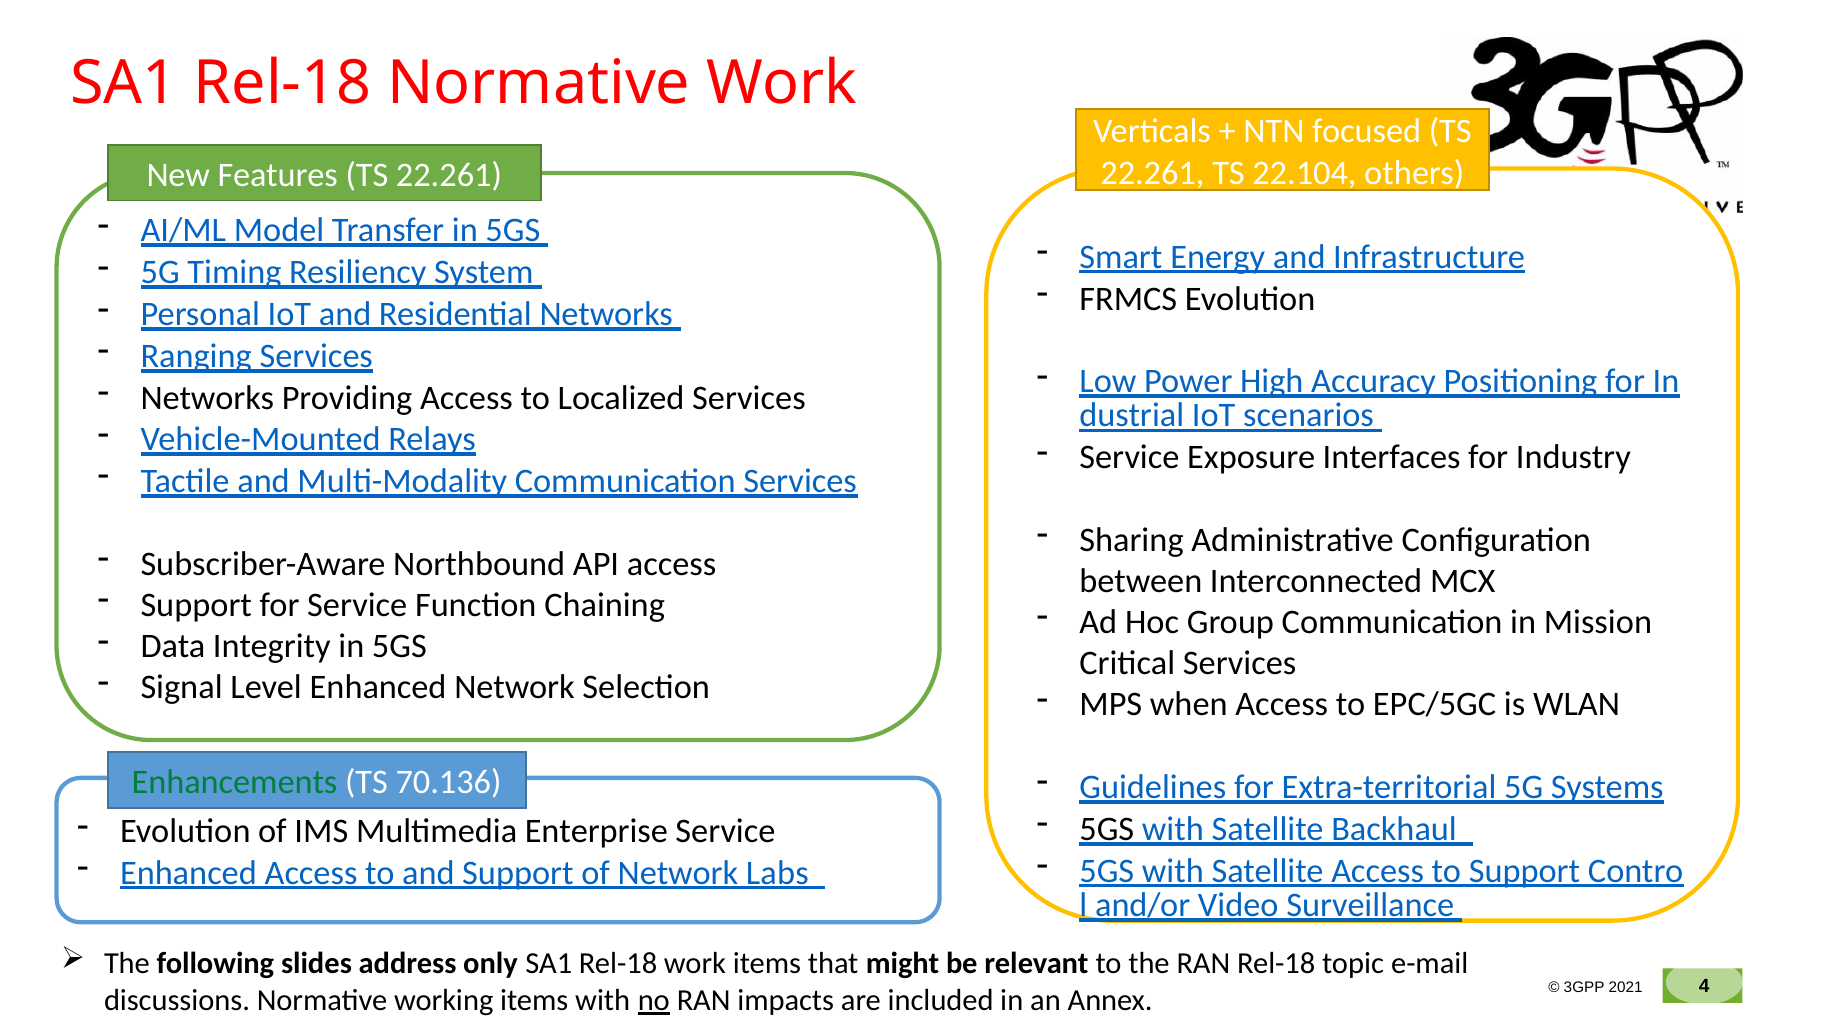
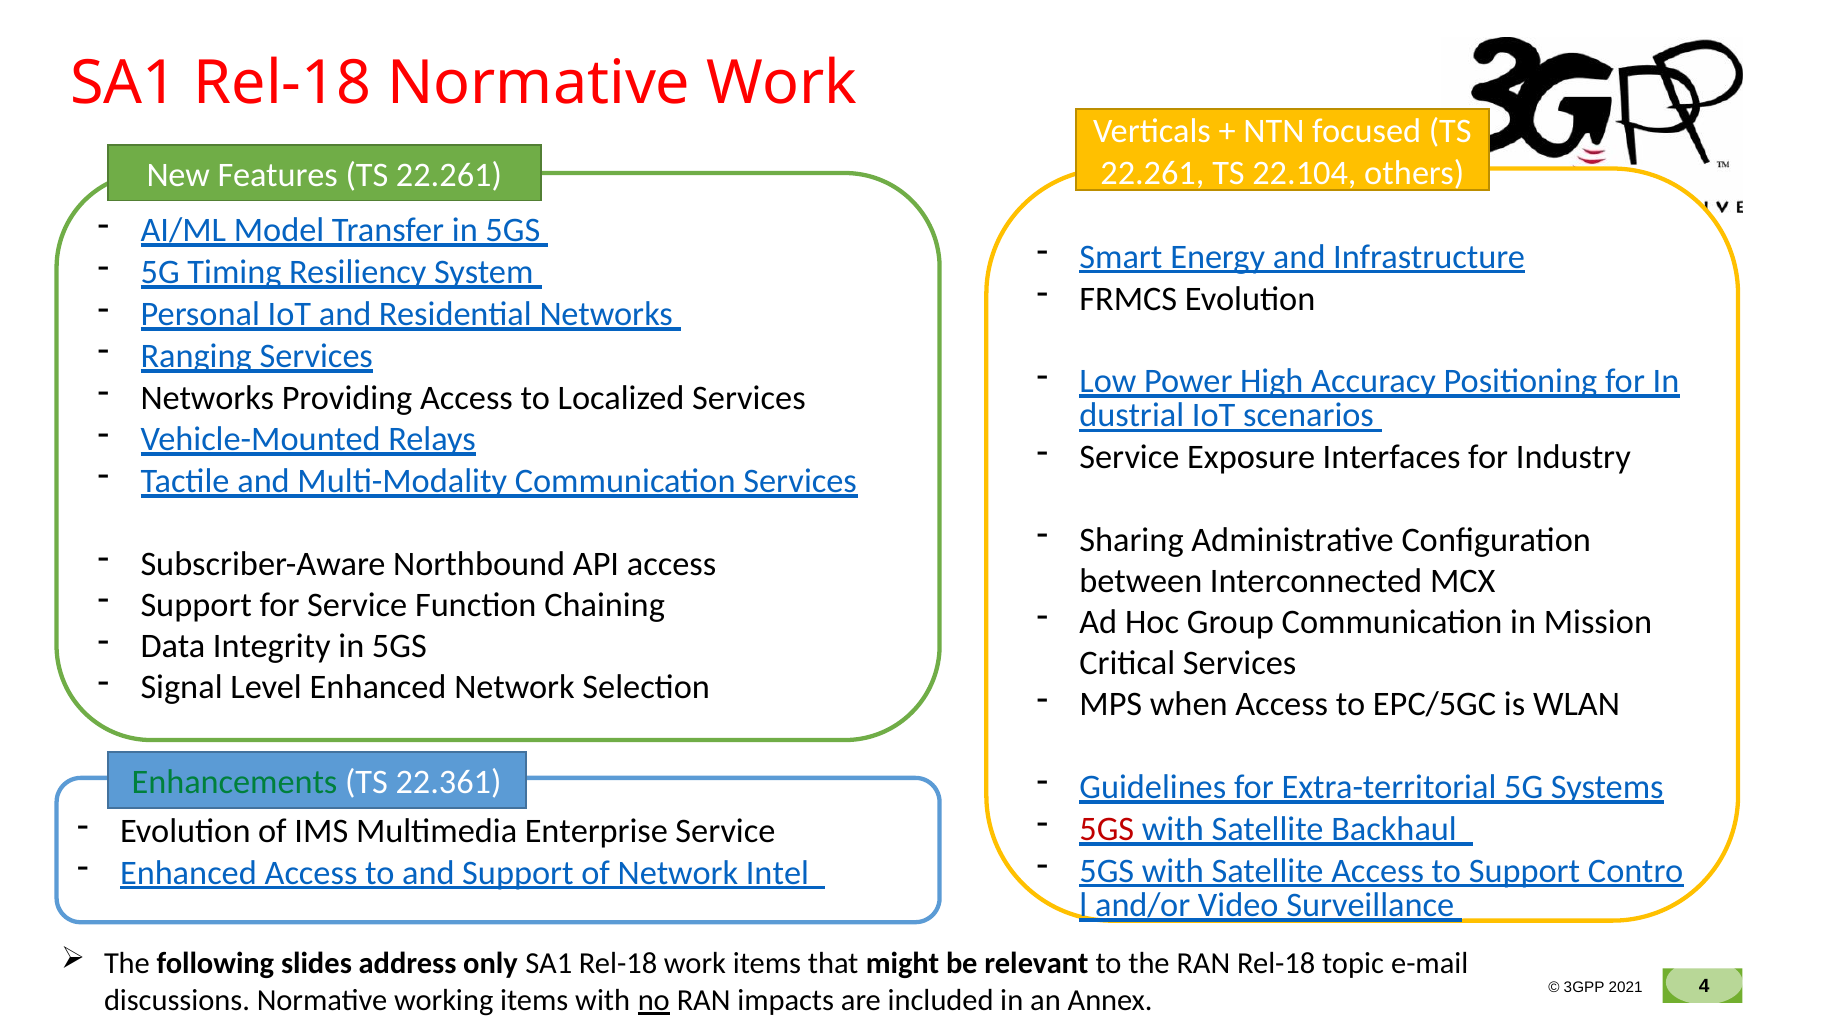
70.136: 70.136 -> 22.361
5GS at (1107, 829) colour: black -> red
Labs: Labs -> Intel
